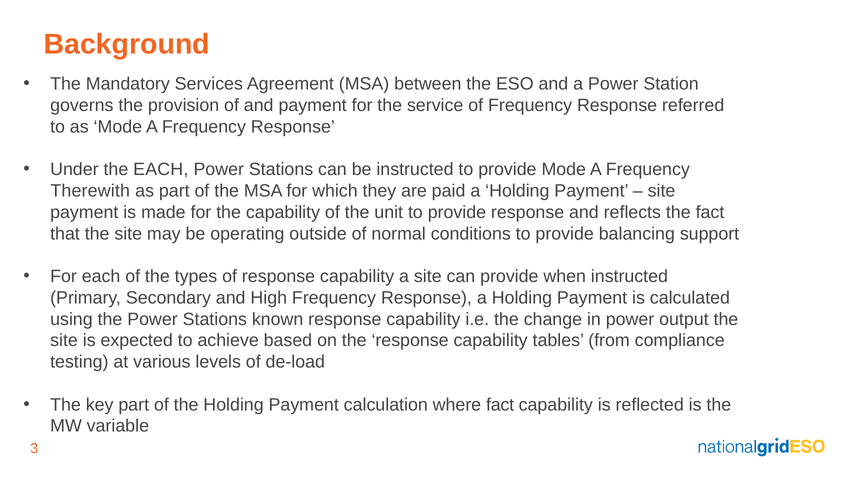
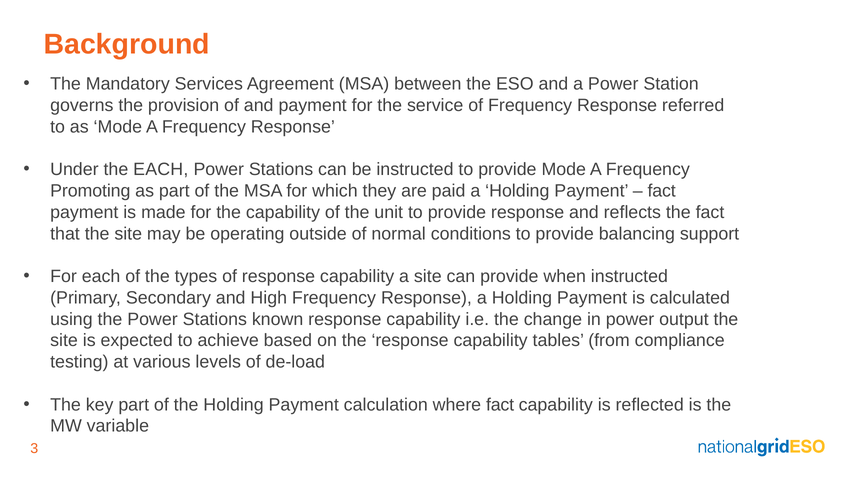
Therewith: Therewith -> Promoting
site at (662, 191): site -> fact
